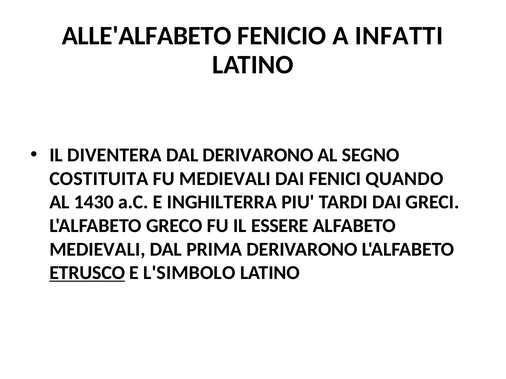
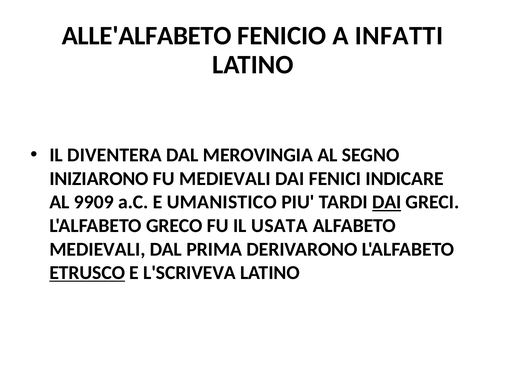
DAL DERIVARONO: DERIVARONO -> MEROVINGIA
COSTITUITA: COSTITUITA -> INIZIARONO
QUANDO: QUANDO -> INDICARE
1430: 1430 -> 9909
INGHILTERRA: INGHILTERRA -> UMANISTICO
DAI at (387, 202) underline: none -> present
ESSERE: ESSERE -> USATA
L'SIMBOLO: L'SIMBOLO -> L'SCRIVEVA
